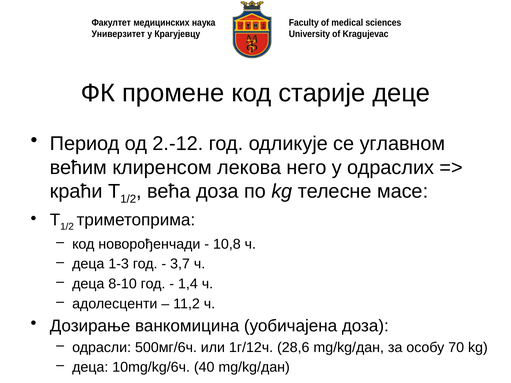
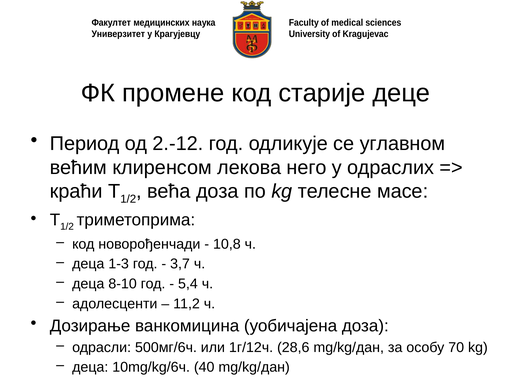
1,4: 1,4 -> 5,4
